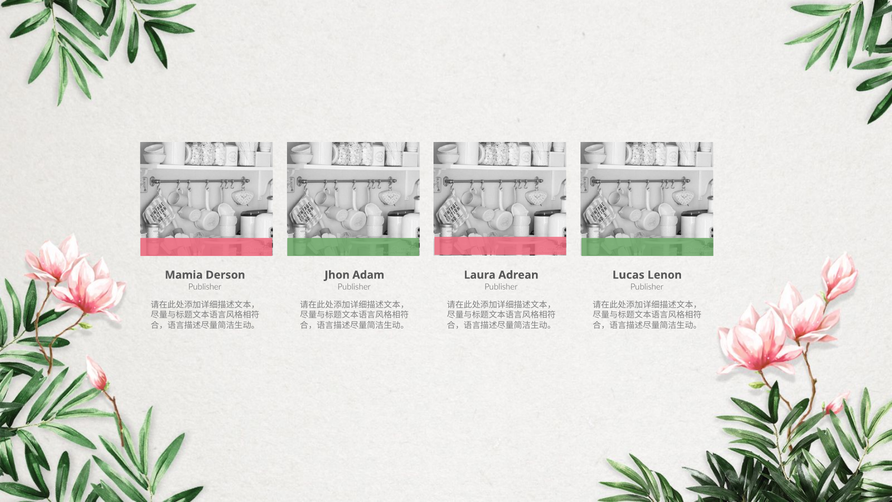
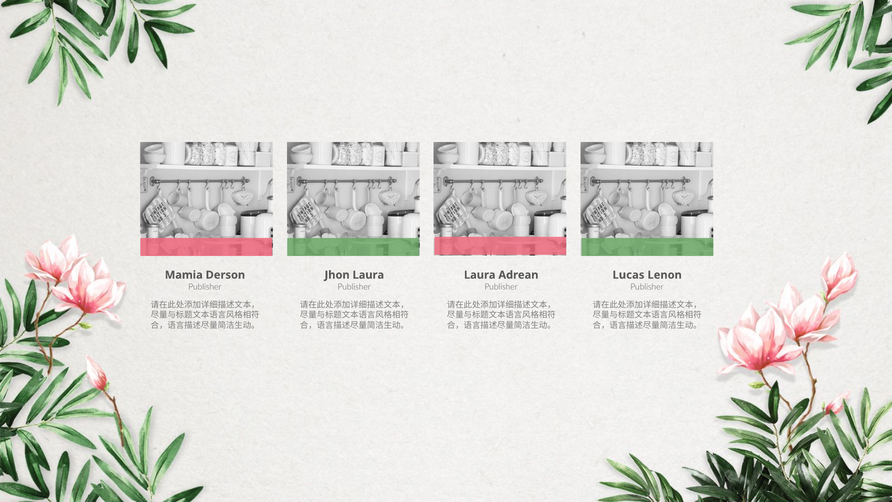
Jhon Adam: Adam -> Laura
